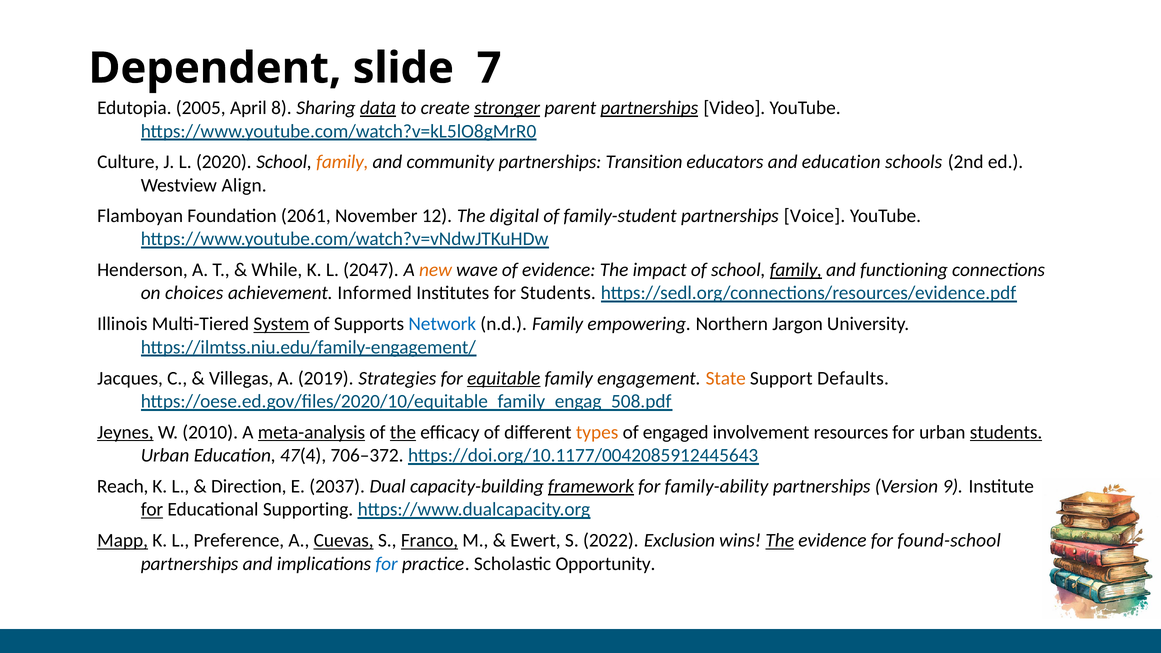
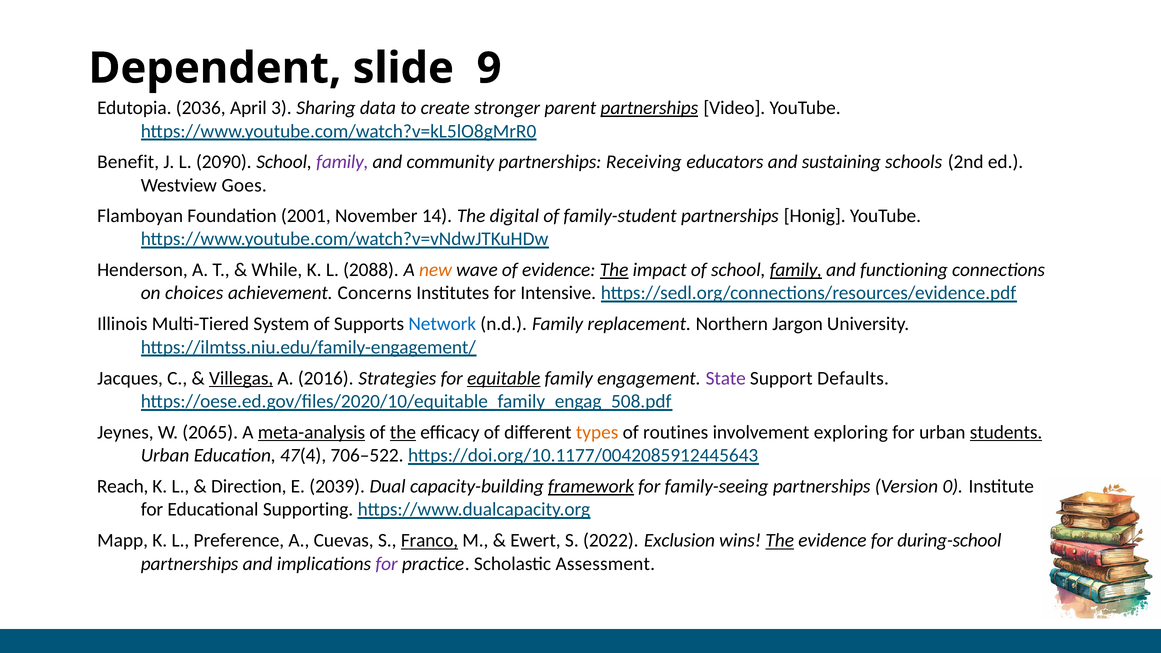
7: 7 -> 9
2005: 2005 -> 2036
8: 8 -> 3
data underline: present -> none
stronger underline: present -> none
Culture: Culture -> Benefit
2020: 2020 -> 2090
family at (342, 162) colour: orange -> purple
Transition: Transition -> Receiving
and education: education -> sustaining
Align: Align -> Goes
2061: 2061 -> 2001
12: 12 -> 14
Voice: Voice -> Honig
2047: 2047 -> 2088
The at (614, 270) underline: none -> present
Informed: Informed -> Concerns
for Students: Students -> Intensive
System underline: present -> none
empowering: empowering -> replacement
Villegas underline: none -> present
2019: 2019 -> 2016
State colour: orange -> purple
Jeynes underline: present -> none
2010: 2010 -> 2065
engaged: engaged -> routines
resources: resources -> exploring
706–372: 706–372 -> 706–522
2037: 2037 -> 2039
family-ability: family-ability -> family-seeing
9: 9 -> 0
for at (152, 510) underline: present -> none
Mapp underline: present -> none
Cuevas underline: present -> none
found-school: found-school -> during-school
for at (387, 564) colour: blue -> purple
Opportunity: Opportunity -> Assessment
